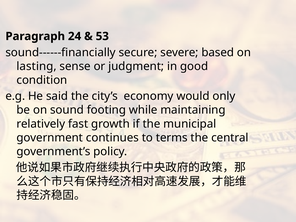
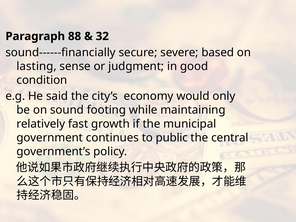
24: 24 -> 88
53: 53 -> 32
terms: terms -> public
